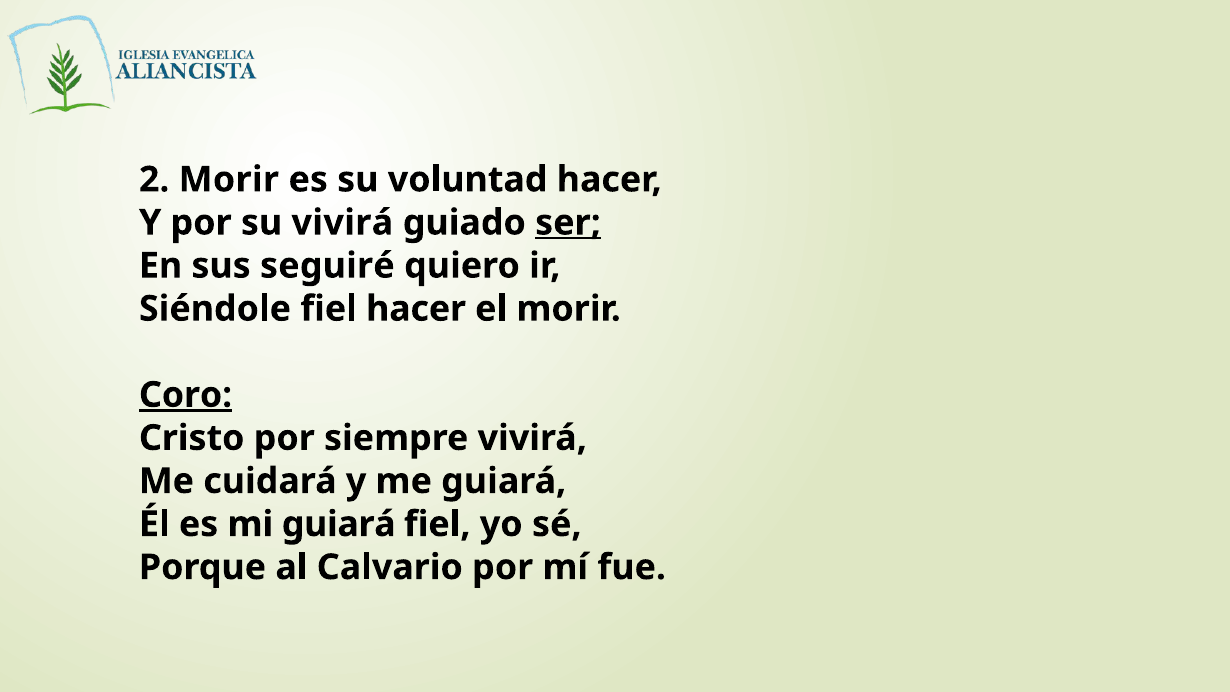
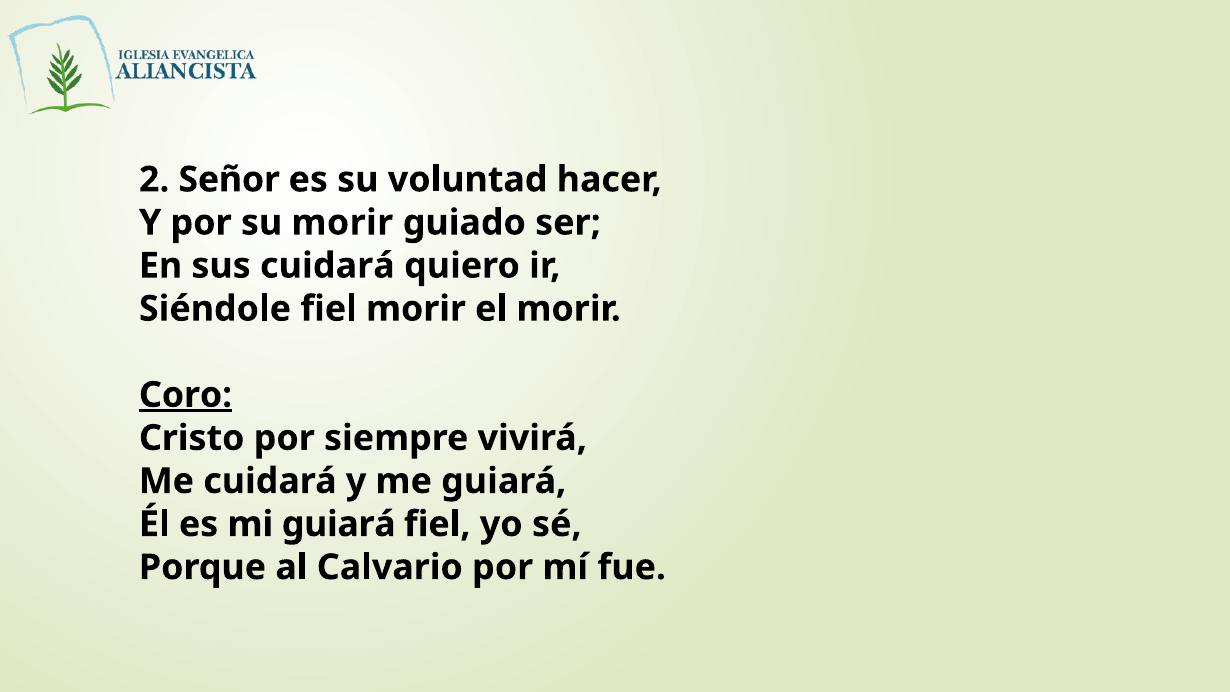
2 Morir: Morir -> Señor
su vivirá: vivirá -> morir
ser underline: present -> none
sus seguiré: seguiré -> cuidará
fiel hacer: hacer -> morir
